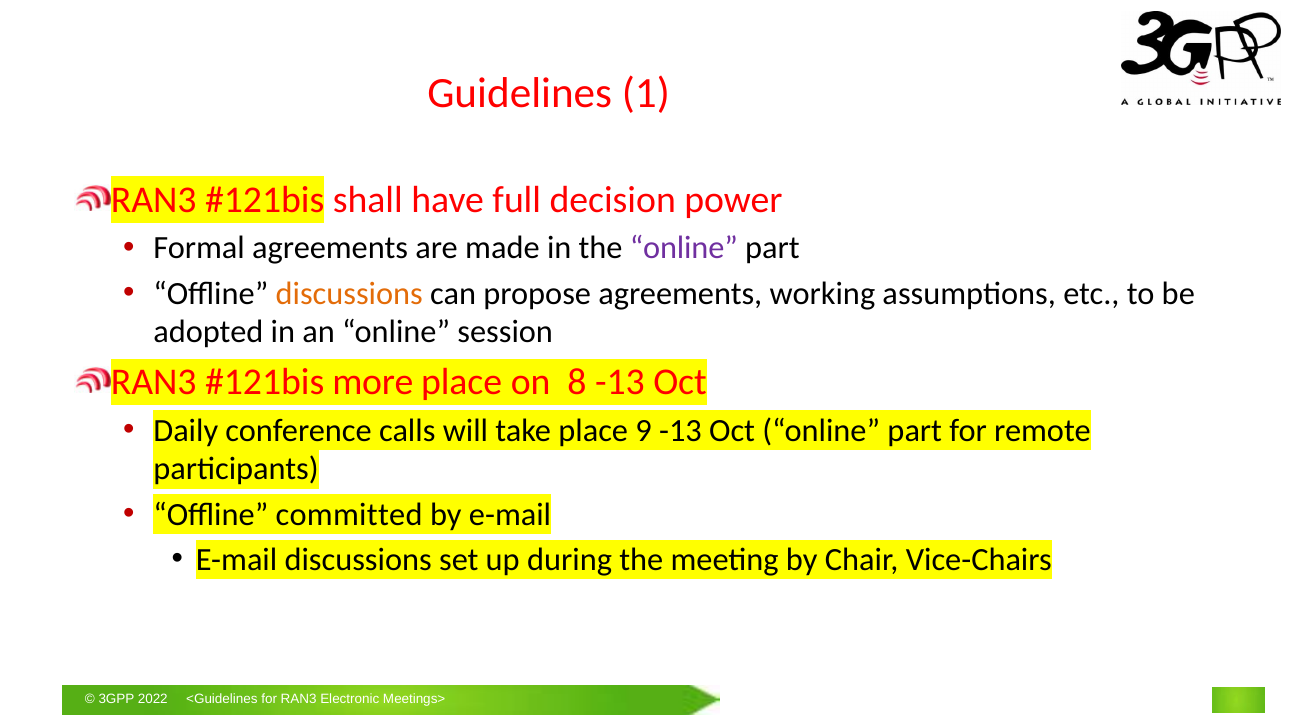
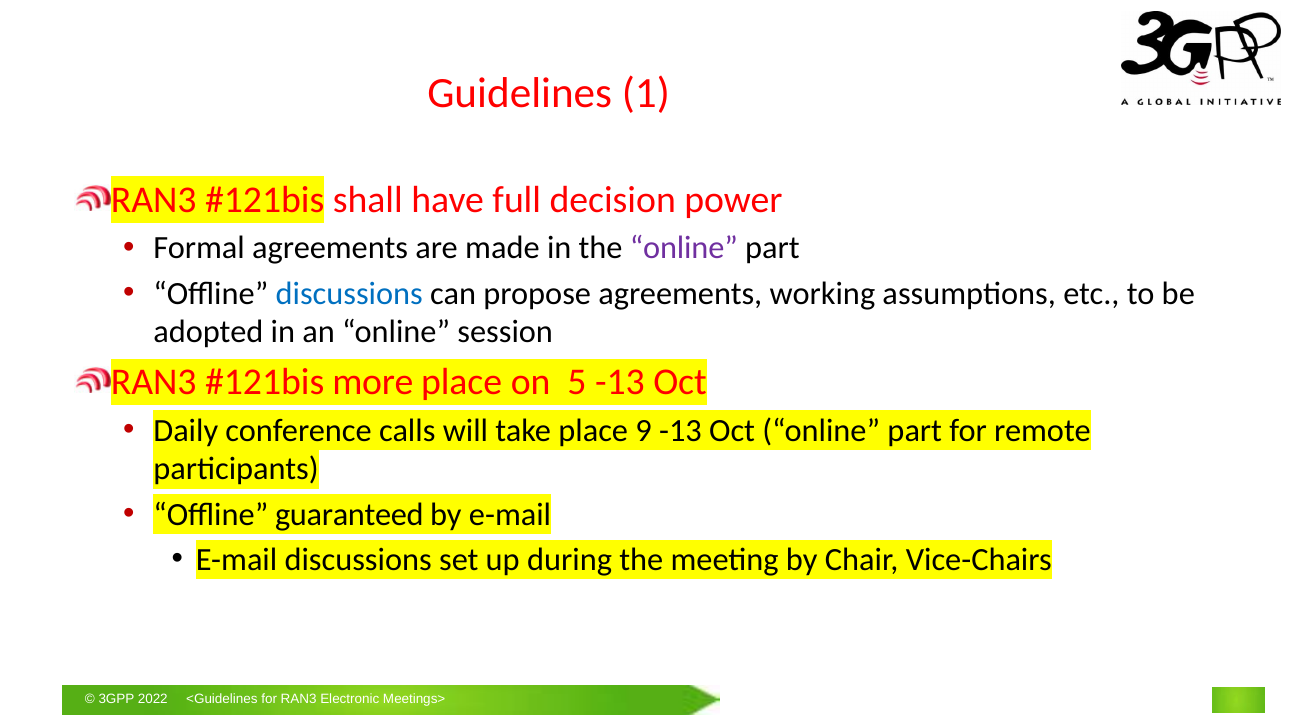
discussions at (349, 294) colour: orange -> blue
on 8: 8 -> 5
committed: committed -> guaranteed
